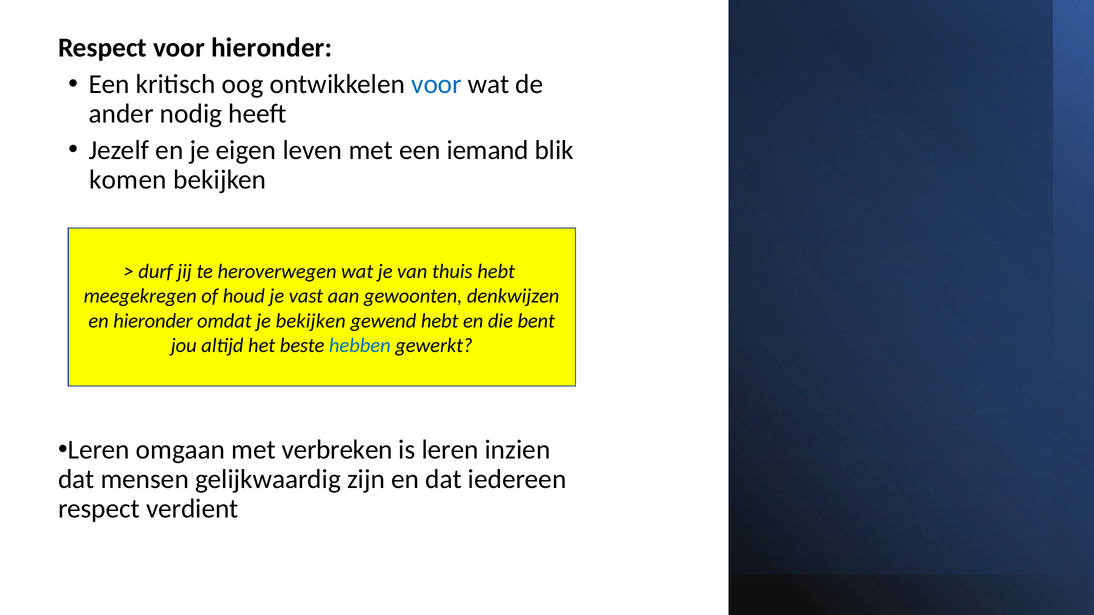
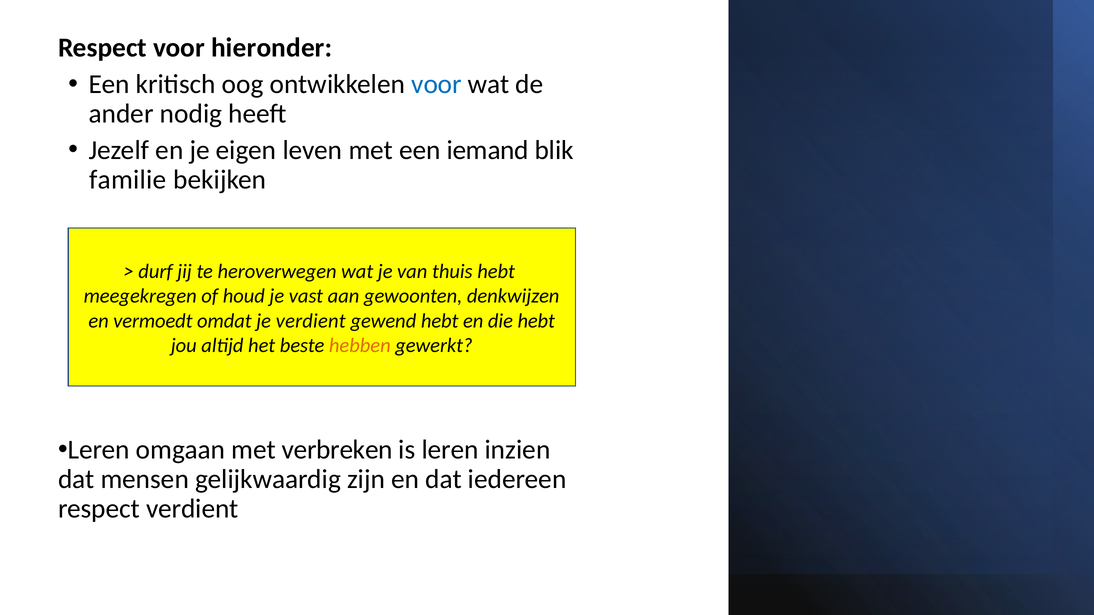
komen: komen -> familie
en hieronder: hieronder -> vermoedt
je bekijken: bekijken -> verdient
die bent: bent -> hebt
hebben colour: blue -> orange
